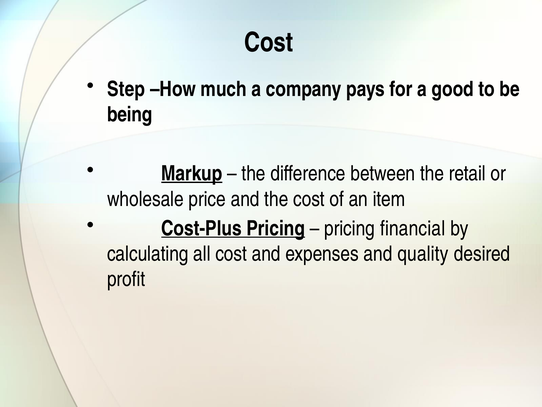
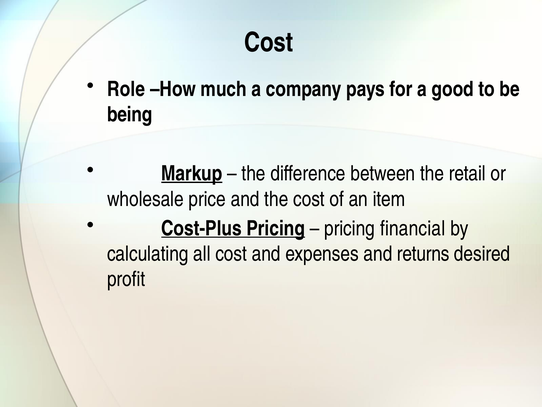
Step: Step -> Role
quality: quality -> returns
